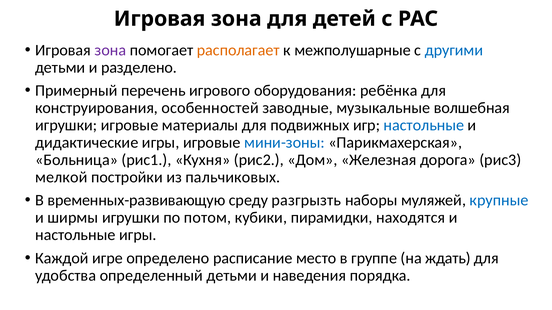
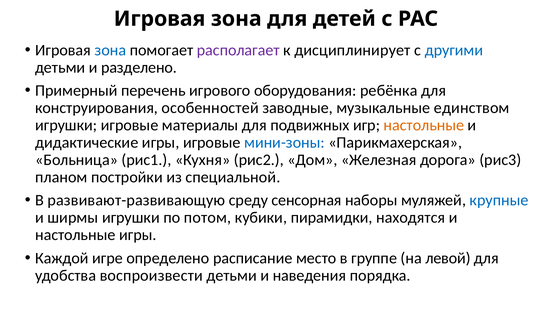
зона at (110, 50) colour: purple -> blue
располагает colour: orange -> purple
межполушарные: межполушарные -> дисциплинирует
волшебная: волшебная -> единством
настольные at (424, 125) colour: blue -> orange
мелкой: мелкой -> планом
пальчиковых: пальчиковых -> специальной
временных-развивающую: временных-развивающую -> развивают-развивающую
разгрызть: разгрызть -> сенсорная
ждать: ждать -> левой
определенный: определенный -> воспроизвести
